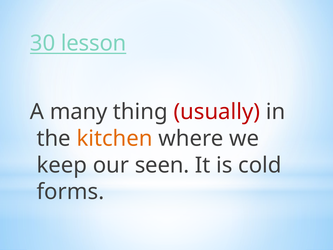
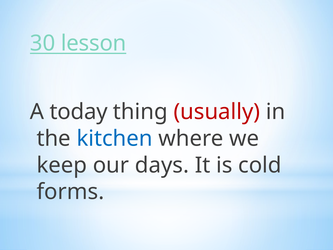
many: many -> today
kitchen colour: orange -> blue
seen: seen -> days
